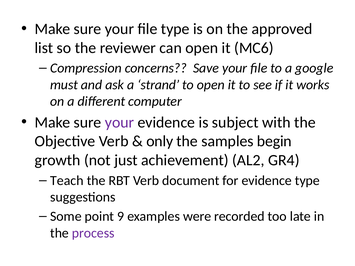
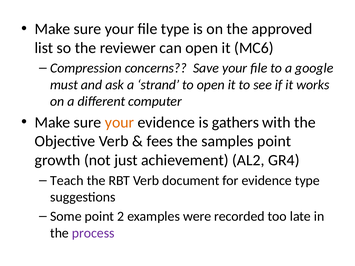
your at (119, 122) colour: purple -> orange
subject: subject -> gathers
only: only -> fees
samples begin: begin -> point
9: 9 -> 2
